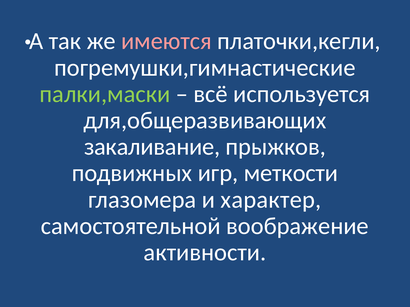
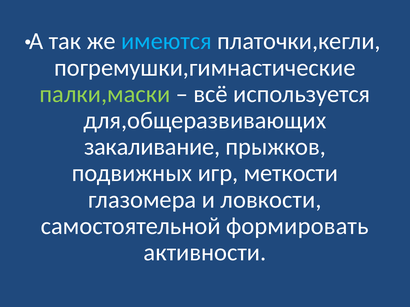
имеются colour: pink -> light blue
характер: характер -> ловкости
воображение: воображение -> формировать
